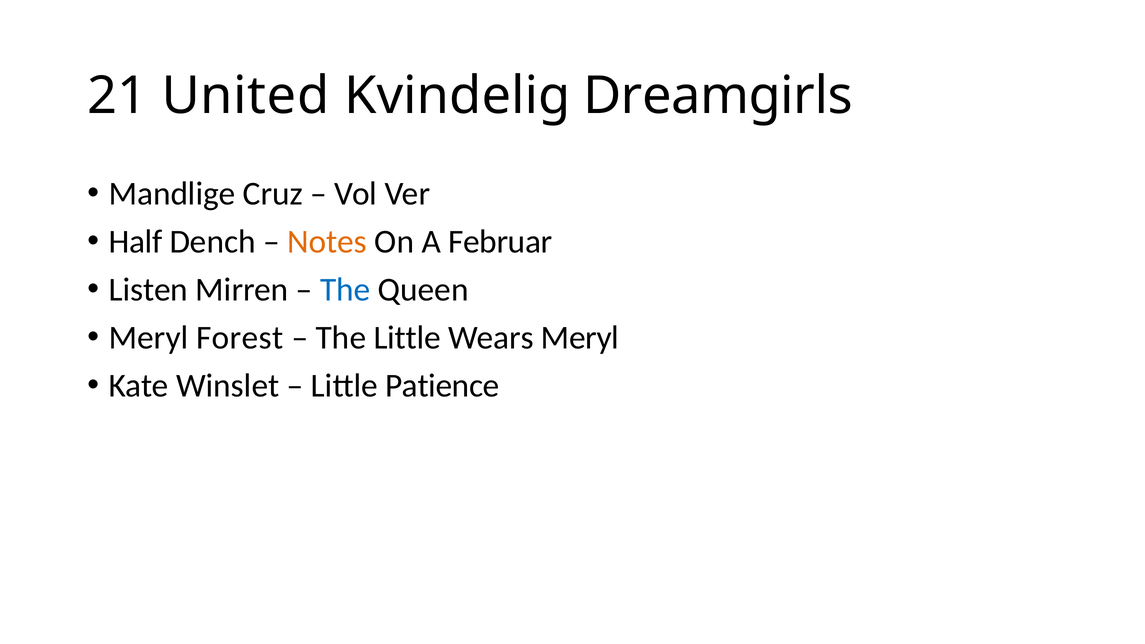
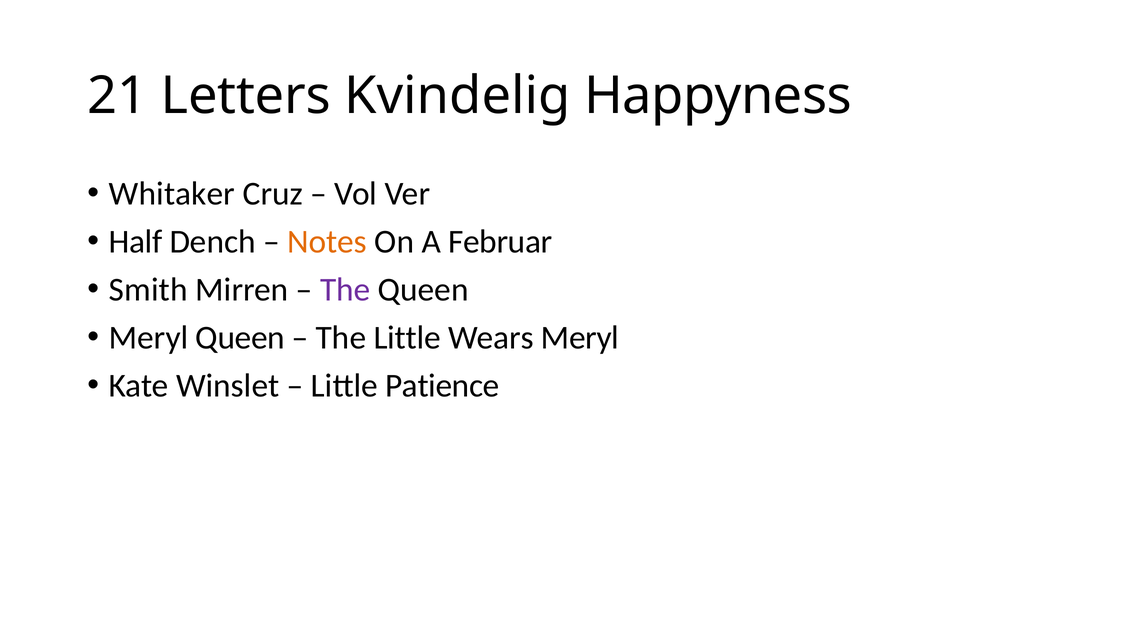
United: United -> Letters
Dreamgirls: Dreamgirls -> Happyness
Mandlige: Mandlige -> Whitaker
Listen: Listen -> Smith
The at (345, 290) colour: blue -> purple
Meryl Forest: Forest -> Queen
